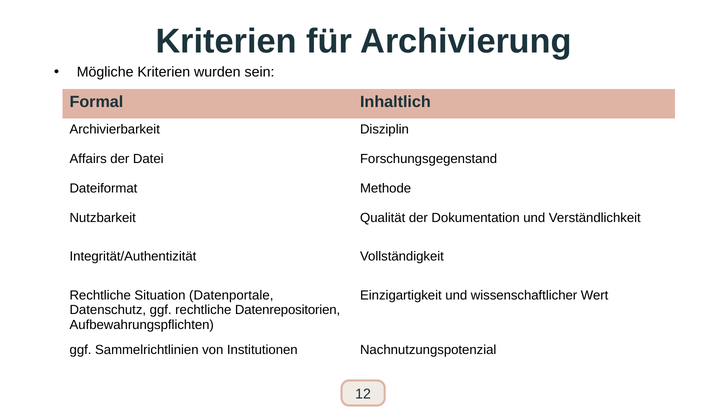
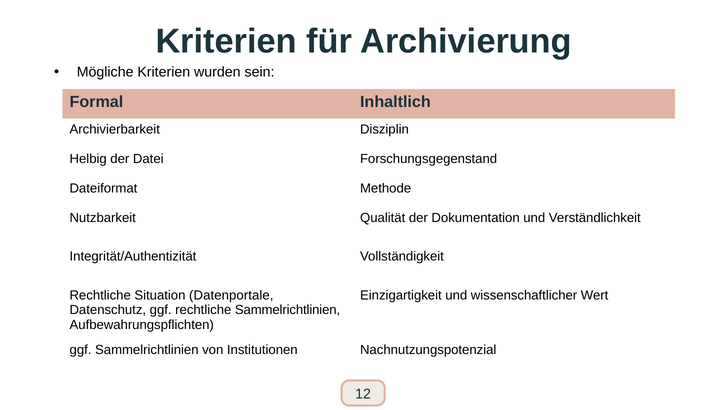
Affairs: Affairs -> Helbig
rechtliche Datenrepositorien: Datenrepositorien -> Sammelrichtlinien
